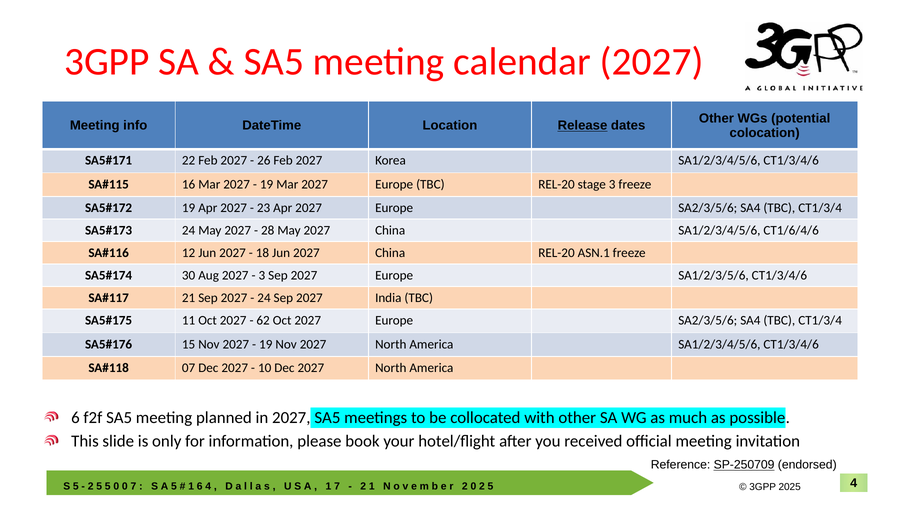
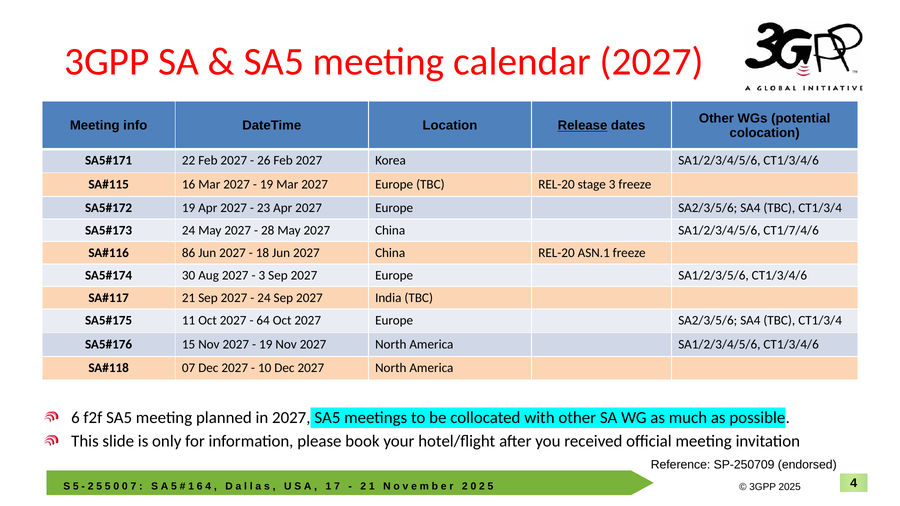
CT1/6/4/6: CT1/6/4/6 -> CT1/7/4/6
12: 12 -> 86
62: 62 -> 64
SP-250709 underline: present -> none
